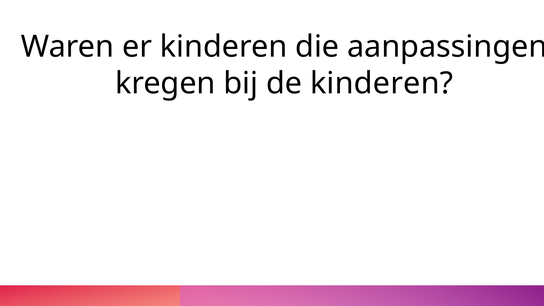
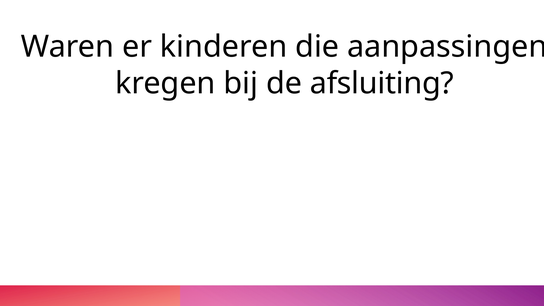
de kinderen: kinderen -> afsluiting
